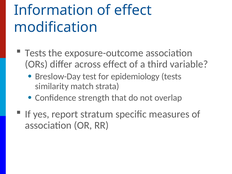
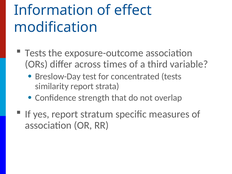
across effect: effect -> times
epidemiology: epidemiology -> concentrated
similarity match: match -> report
